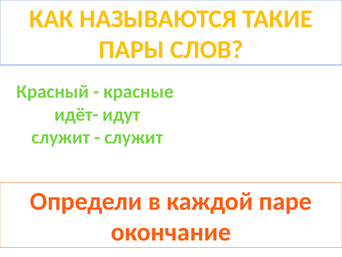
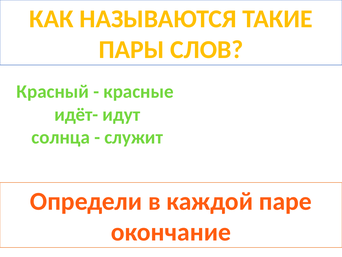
служит at (61, 137): служит -> солнца
